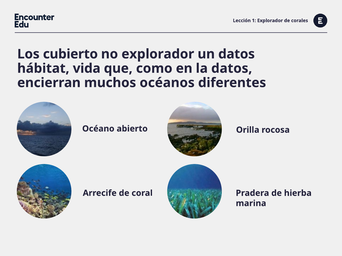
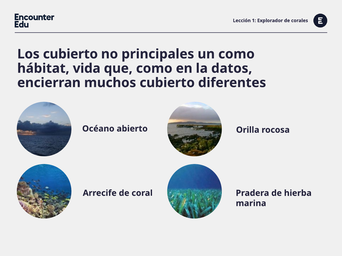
no explorador: explorador -> principales
un datos: datos -> como
muchos océanos: océanos -> cubierto
